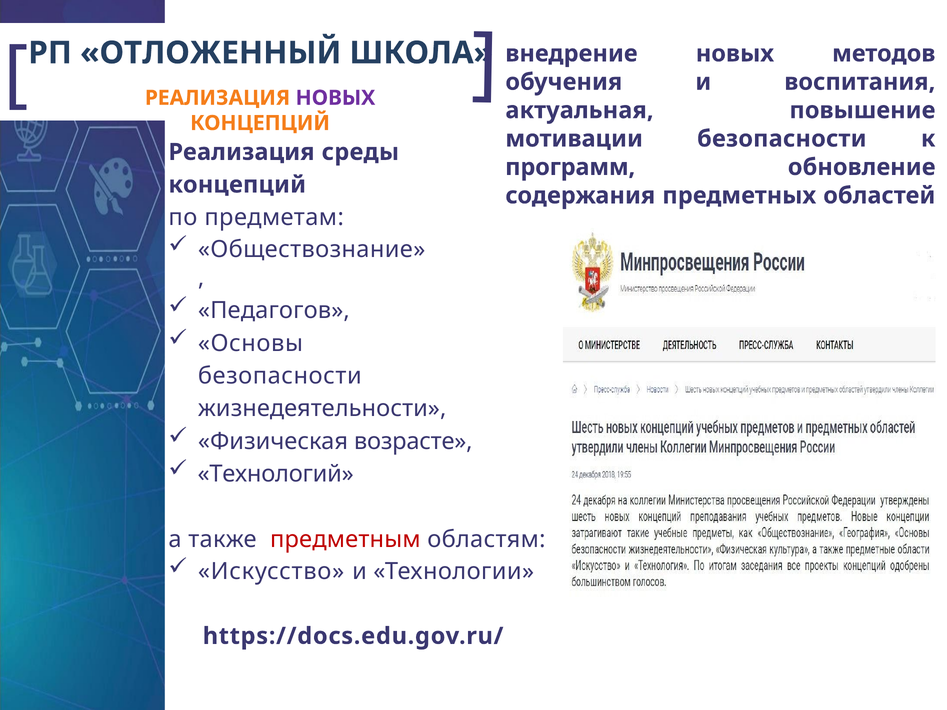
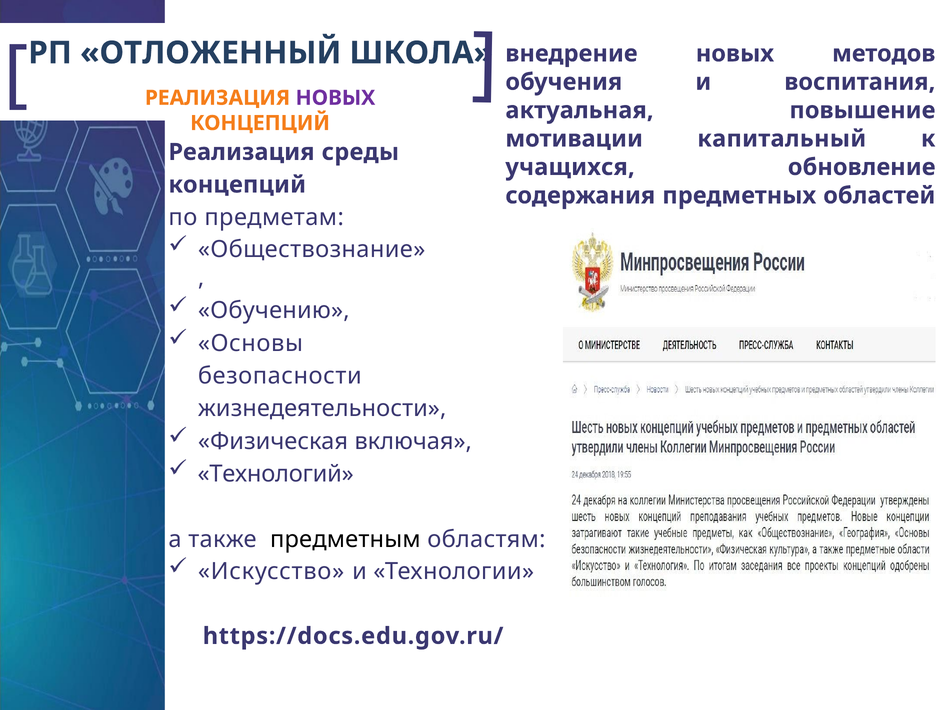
мотивации безопасности: безопасности -> капитальный
программ: программ -> учащихся
Педагогов: Педагогов -> Обучению
возрасте: возрасте -> включая
предметным colour: red -> black
